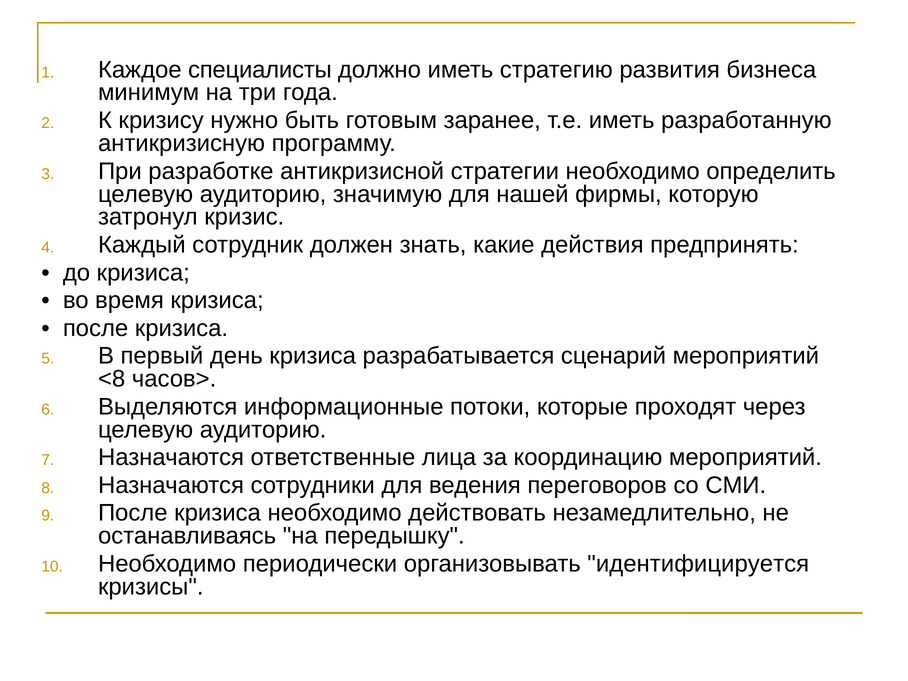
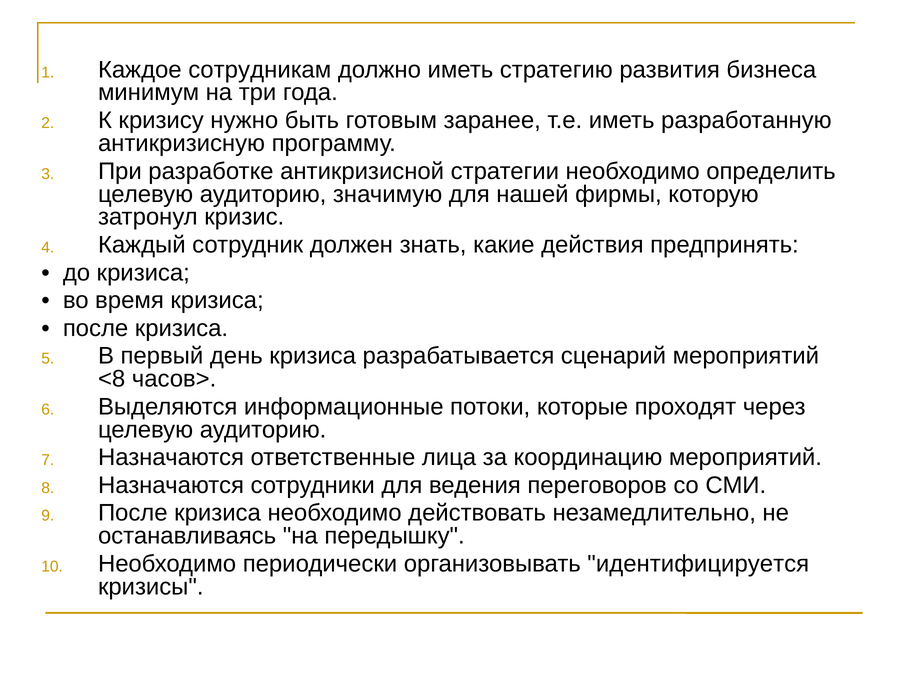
специалисты: специалисты -> сотрудникам
